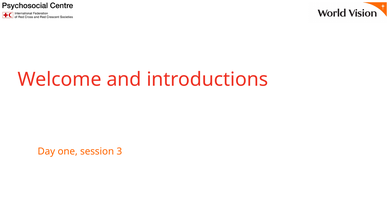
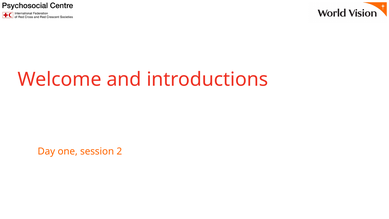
3: 3 -> 2
